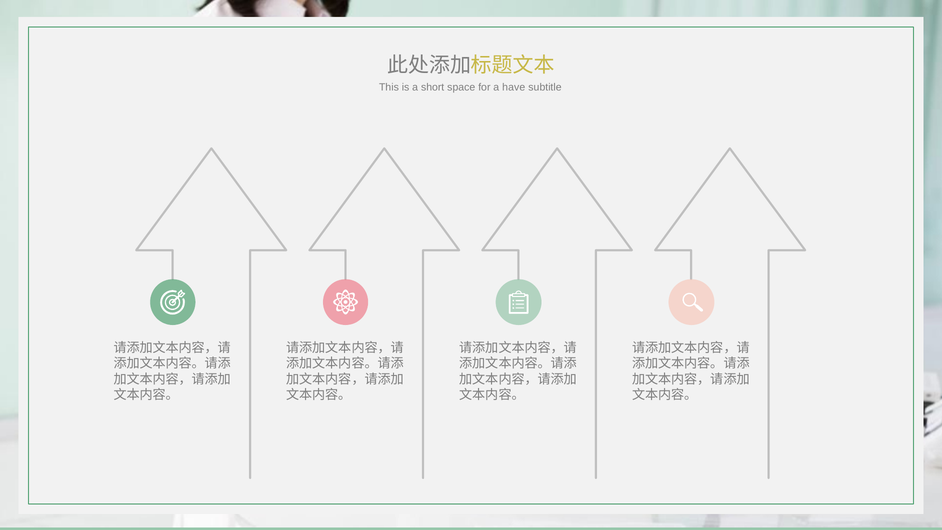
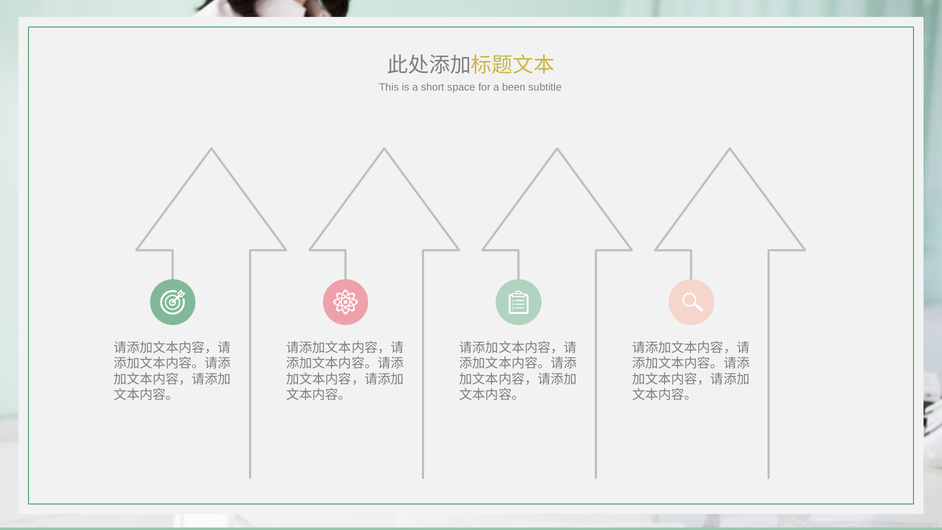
have: have -> been
